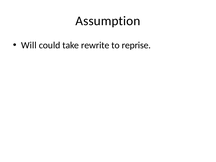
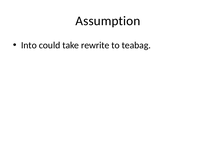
Will: Will -> Into
reprise: reprise -> teabag
